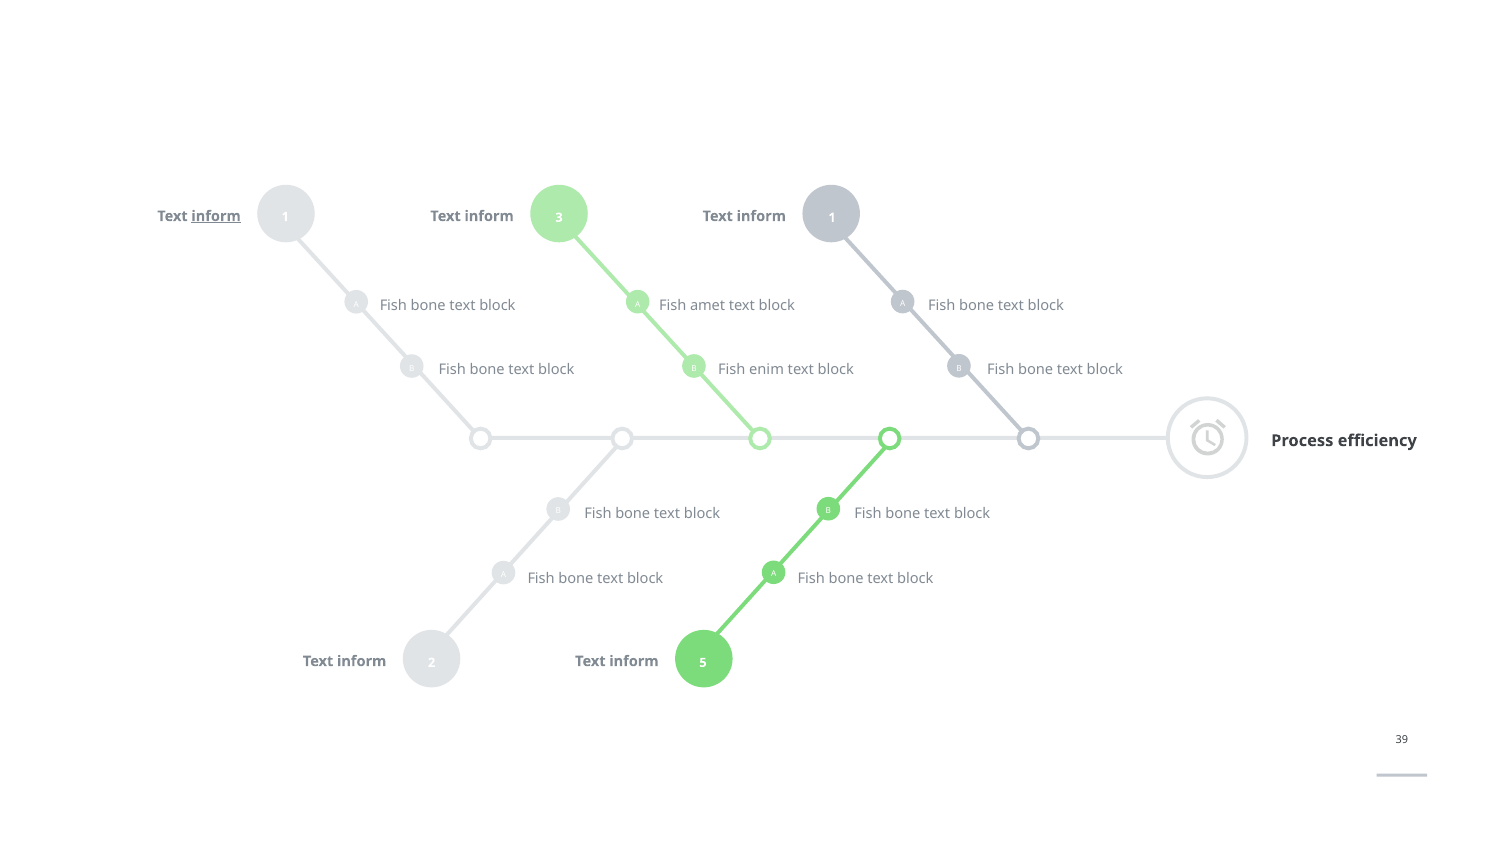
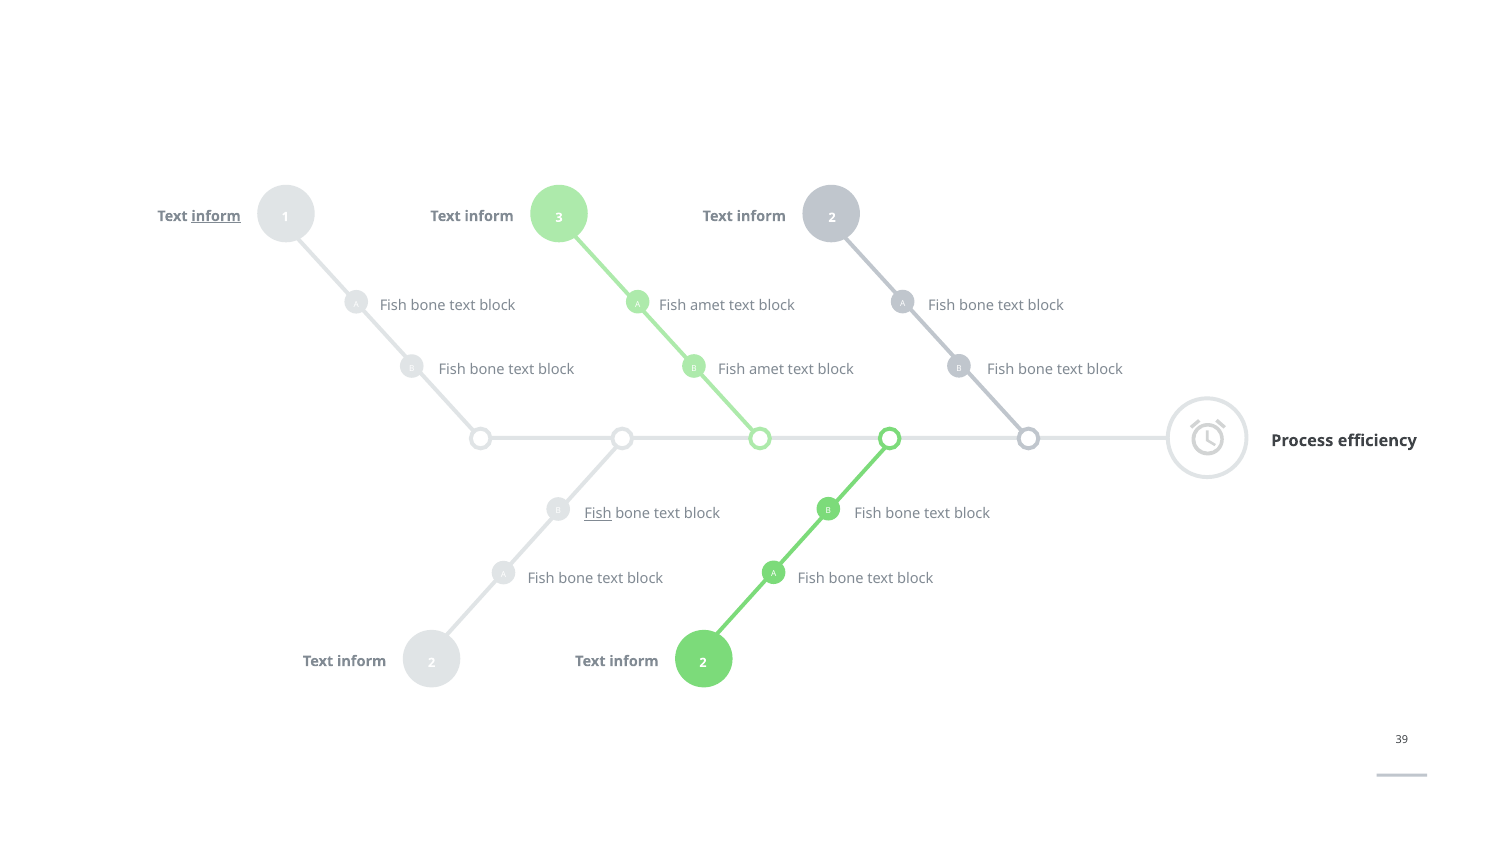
1 at (832, 217): 1 -> 2
enim at (767, 370): enim -> amet
Fish at (598, 513) underline: none -> present
5 at (703, 662): 5 -> 2
